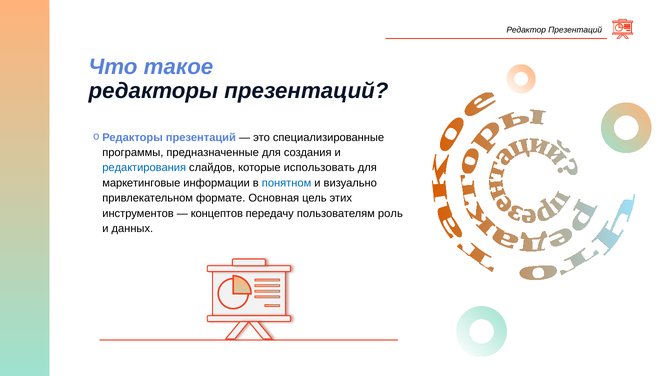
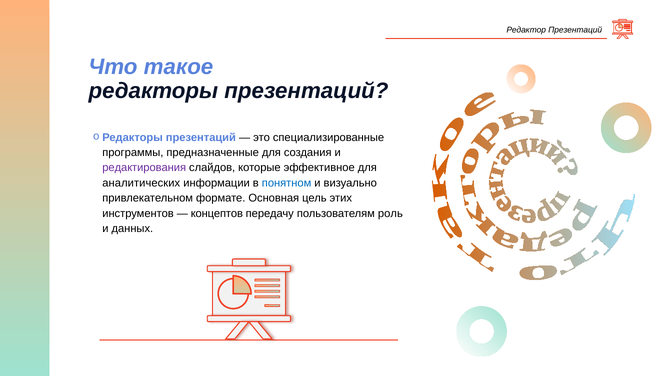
редактирования colour: blue -> purple
использовать: использовать -> эффективное
маркетинговые: маркетинговые -> аналитических
